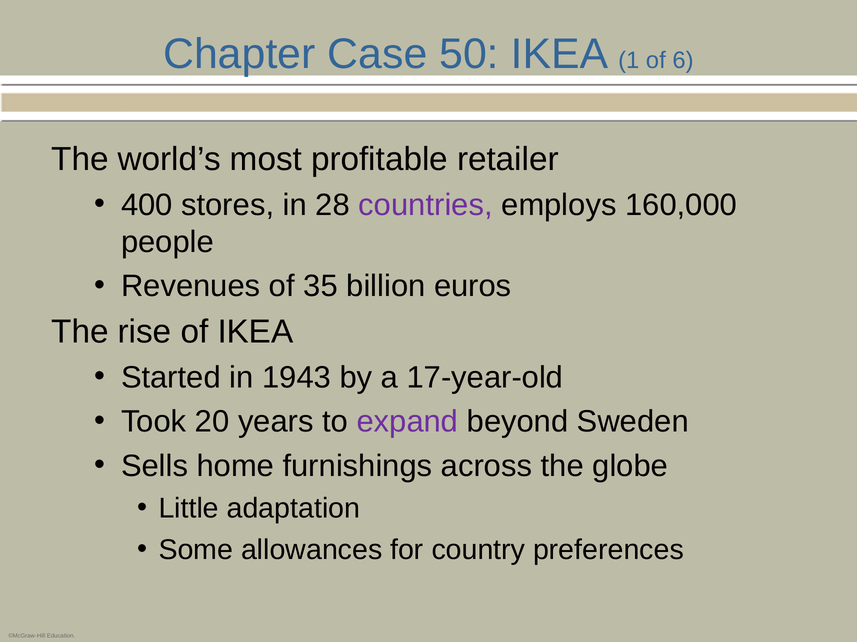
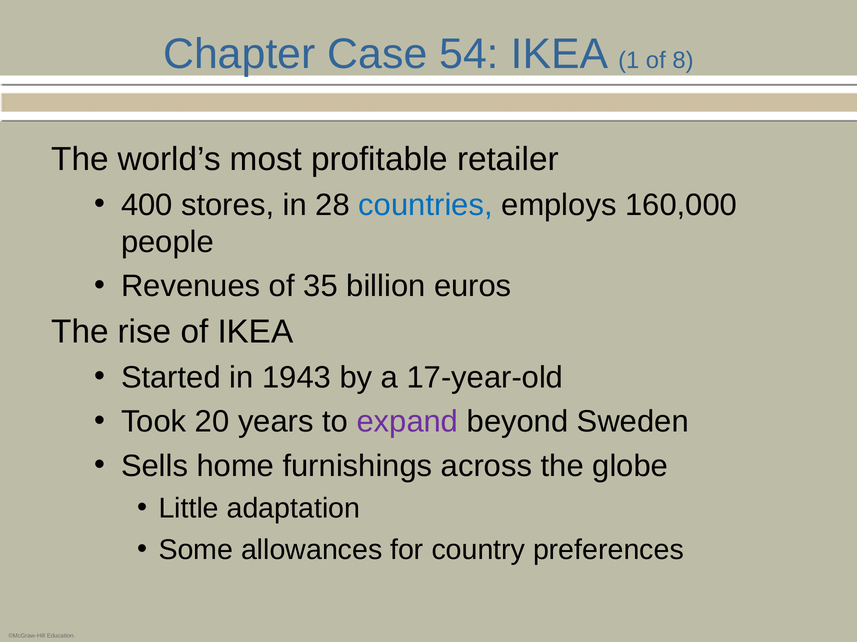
50: 50 -> 54
6: 6 -> 8
countries colour: purple -> blue
